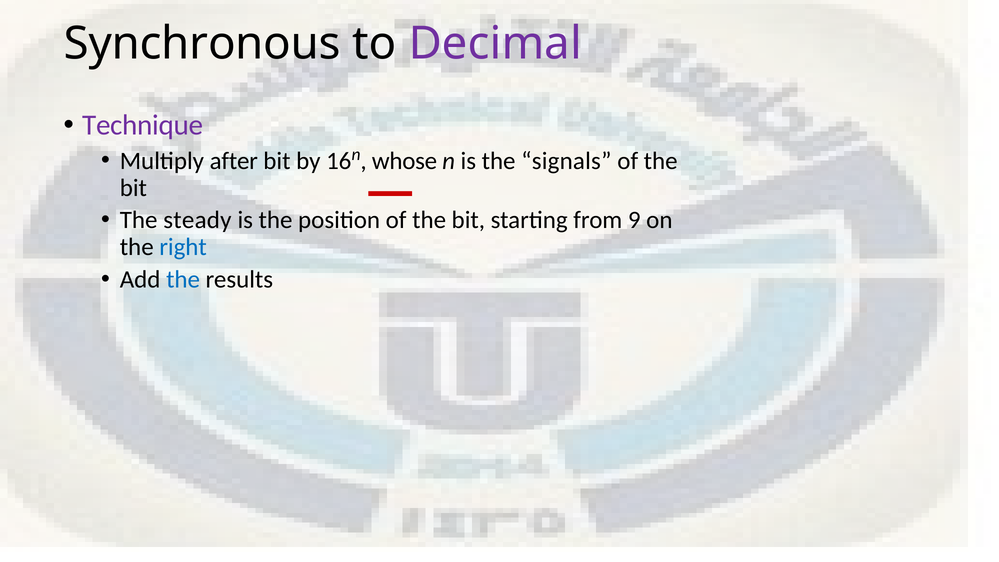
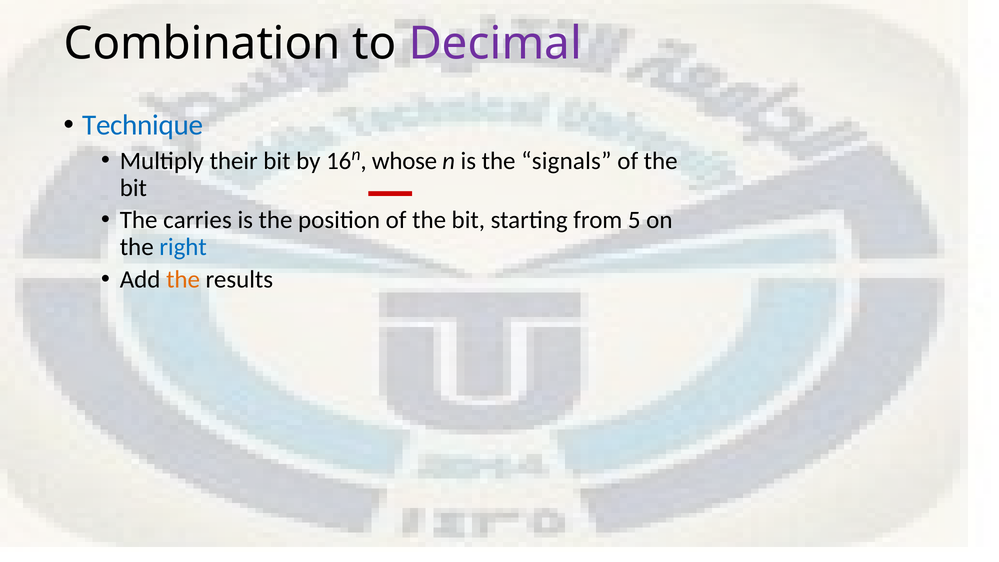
Synchronous: Synchronous -> Combination
Technique colour: purple -> blue
after: after -> their
steady: steady -> carries
9: 9 -> 5
the at (183, 279) colour: blue -> orange
